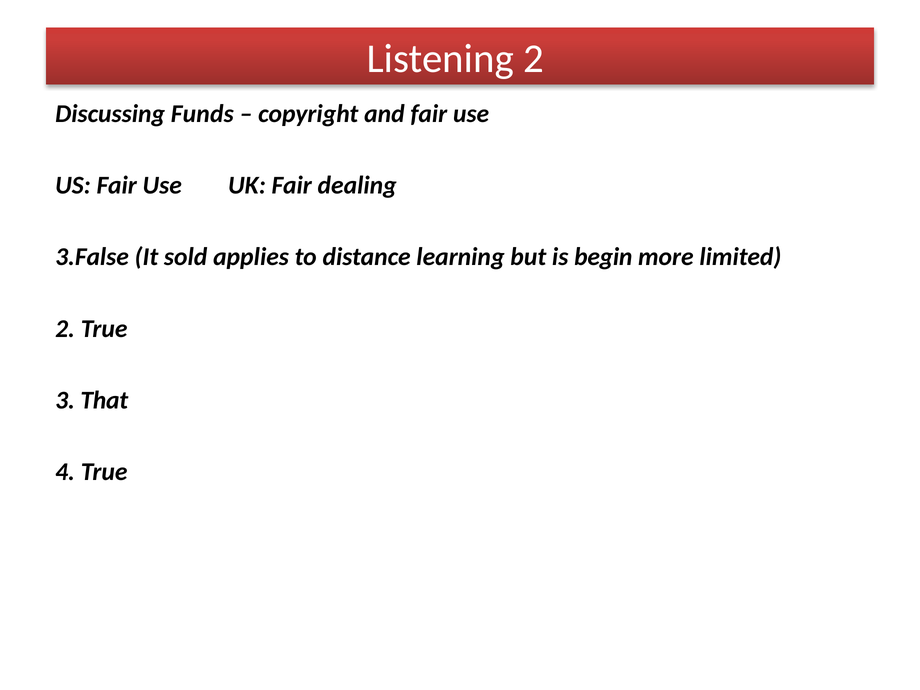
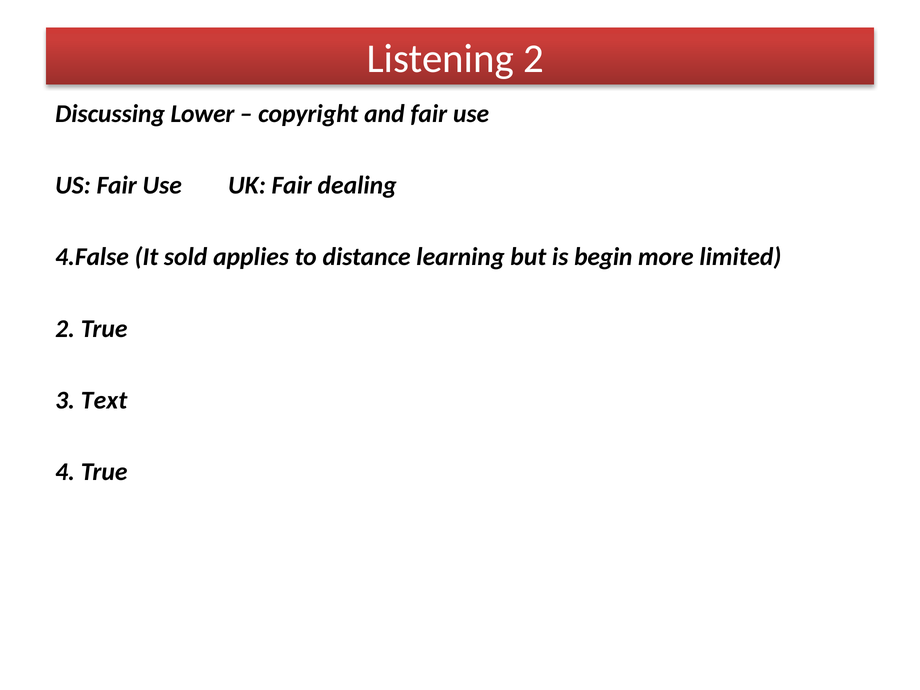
Funds: Funds -> Lower
3.False: 3.False -> 4.False
That: That -> Text
